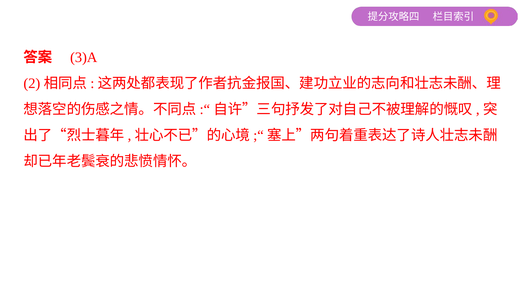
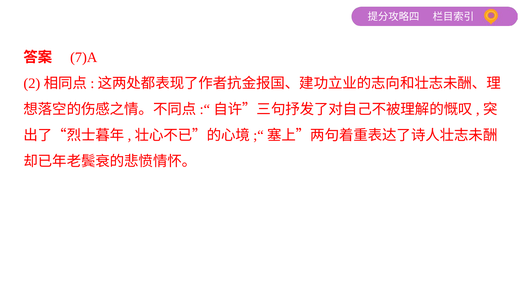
3)A: 3)A -> 7)A
